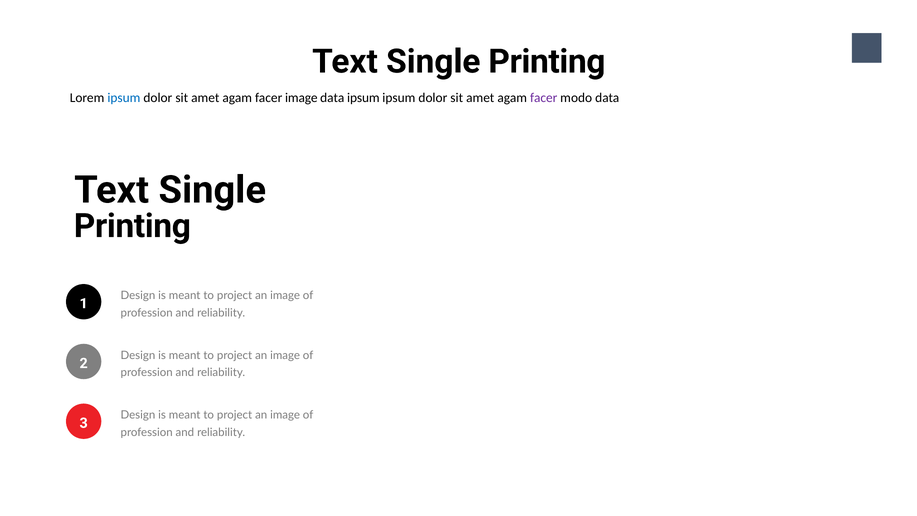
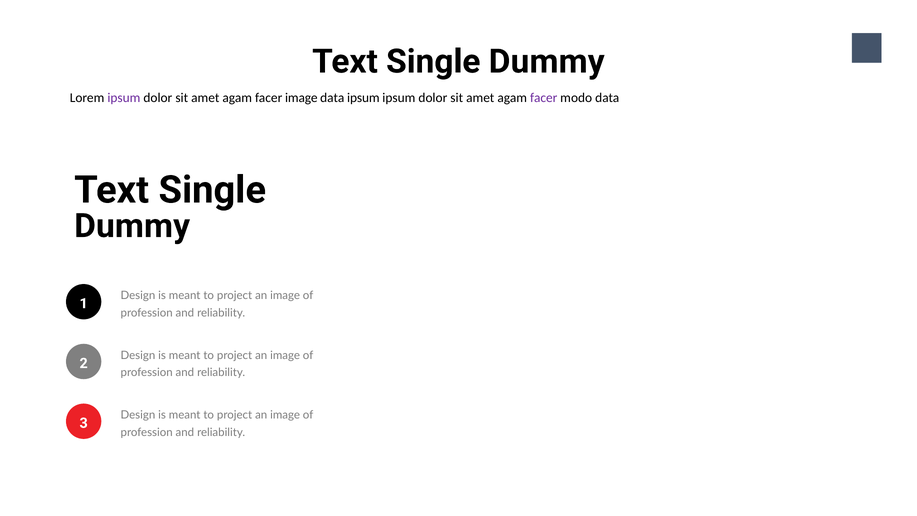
Printing at (547, 62): Printing -> Dummy
ipsum at (124, 98) colour: blue -> purple
Printing at (132, 226): Printing -> Dummy
